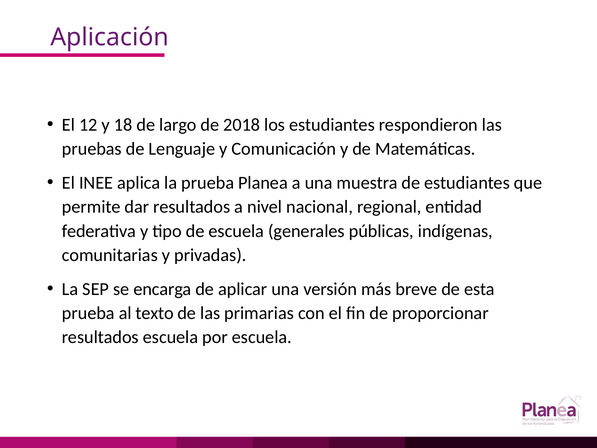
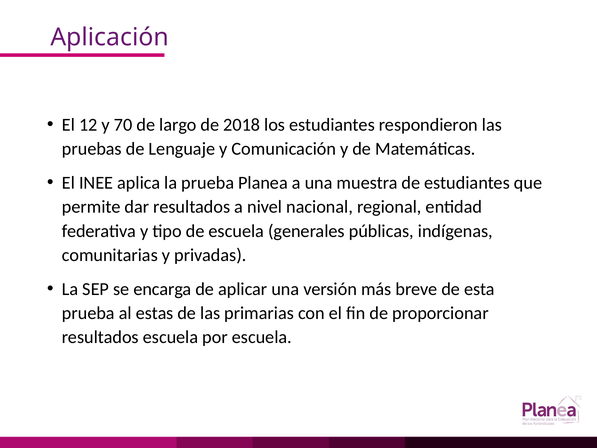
18: 18 -> 70
texto: texto -> estas
